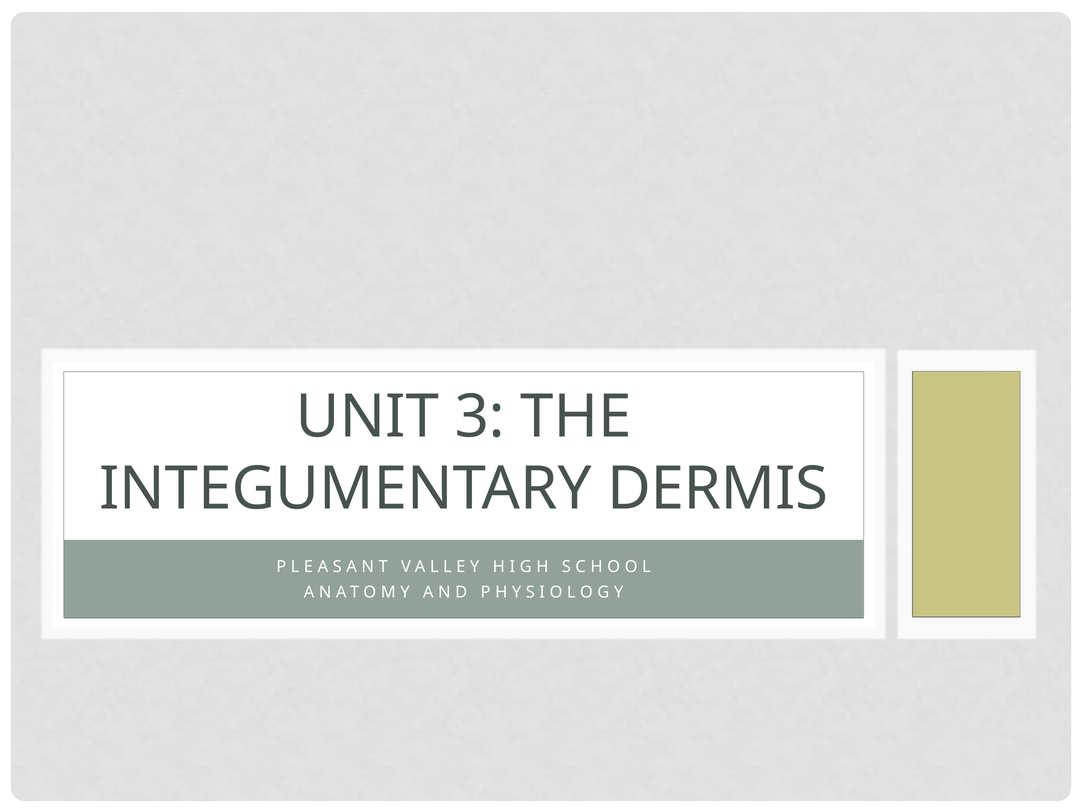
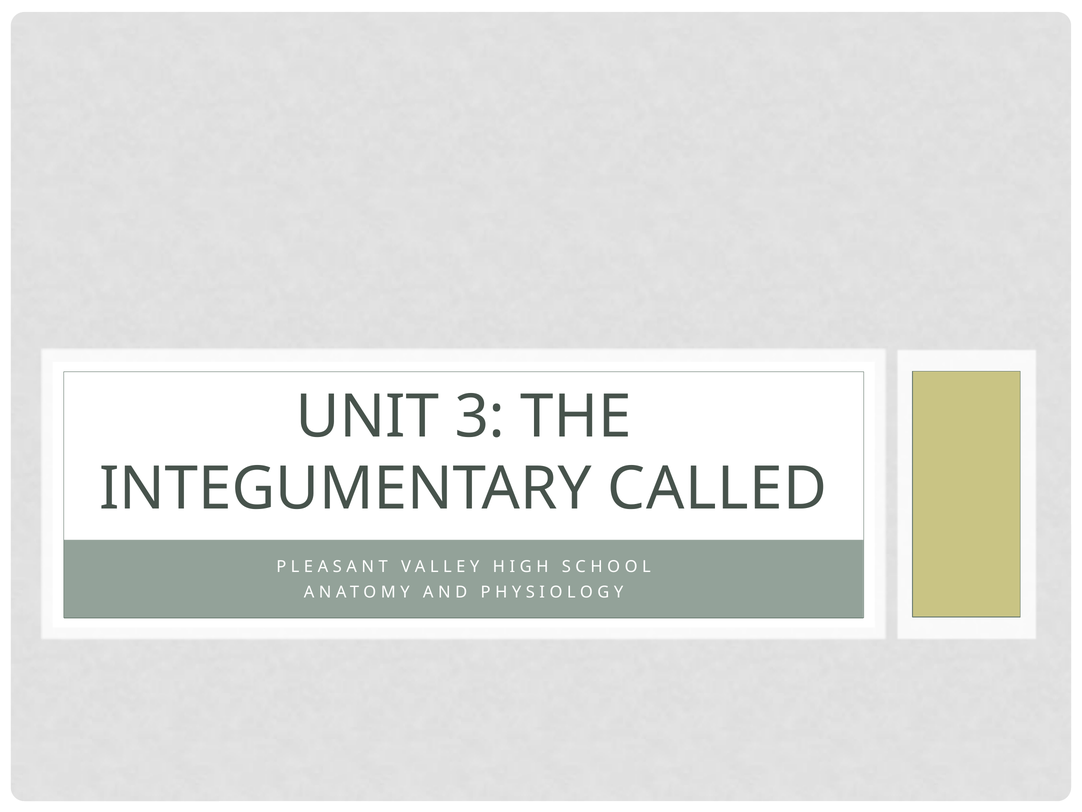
DERMIS: DERMIS -> CALLED
